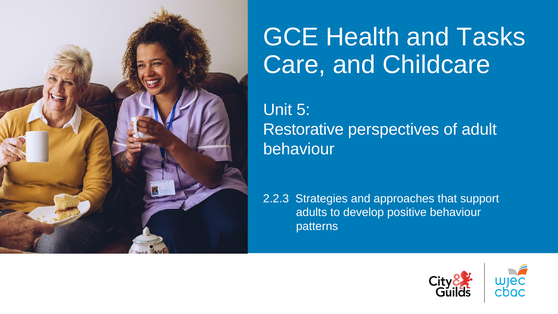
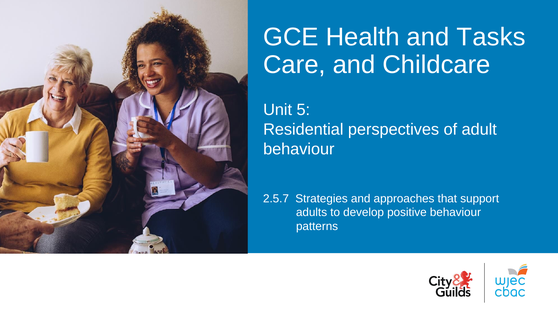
Restorative: Restorative -> Residential
2.2.3: 2.2.3 -> 2.5.7
